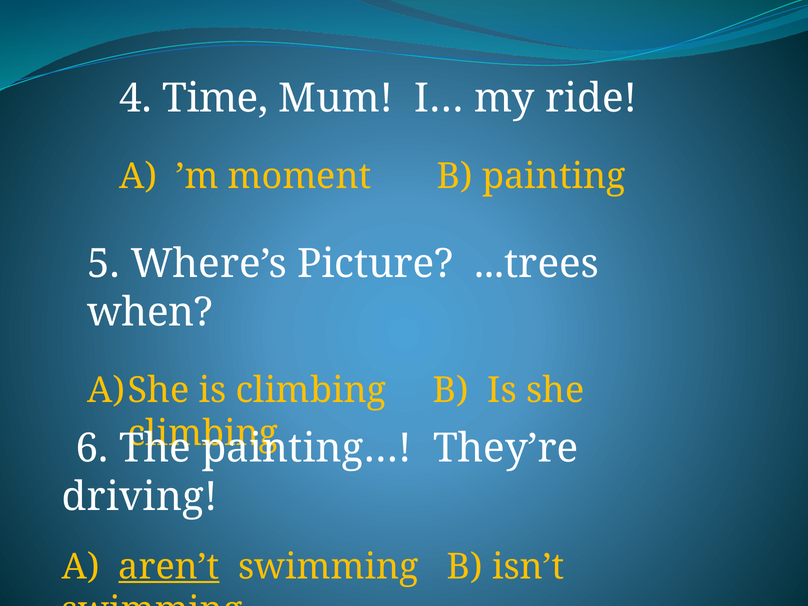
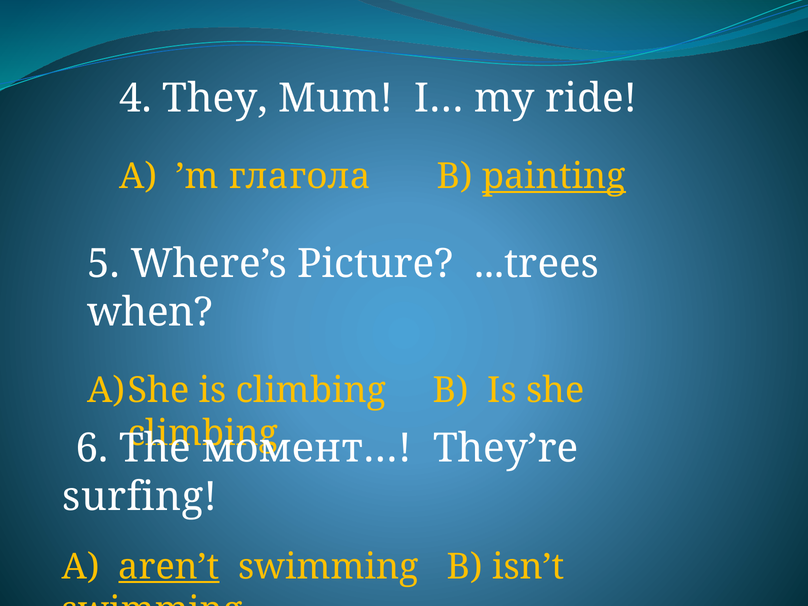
Time: Time -> They
moment: moment -> глагола
painting underline: none -> present
painting…: painting… -> момент…
driving: driving -> surfing
